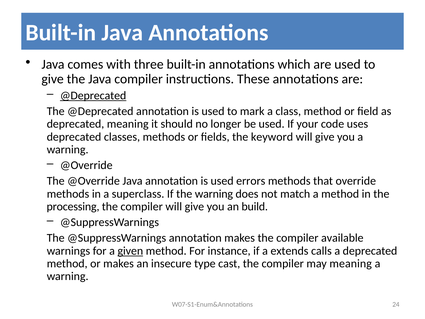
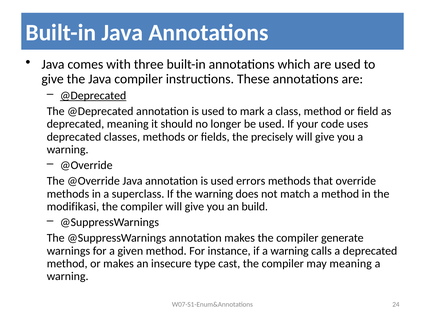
keyword: keyword -> precisely
processing: processing -> modifikasi
available: available -> generate
given underline: present -> none
if a extends: extends -> warning
